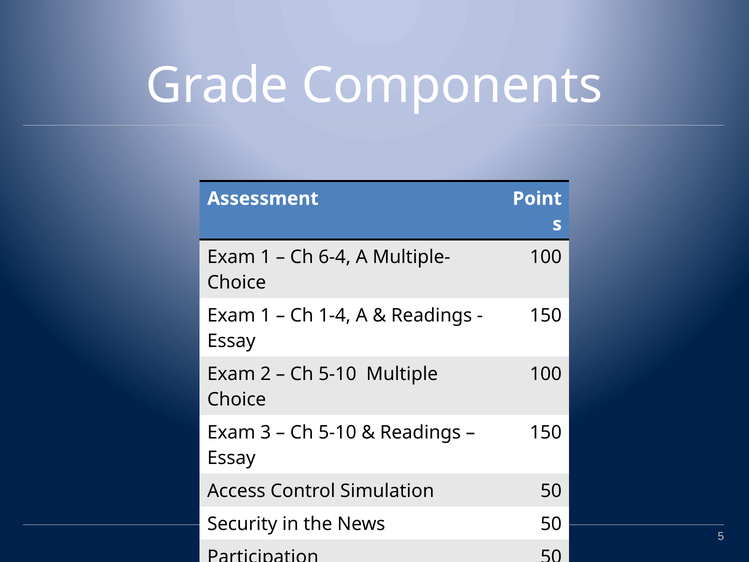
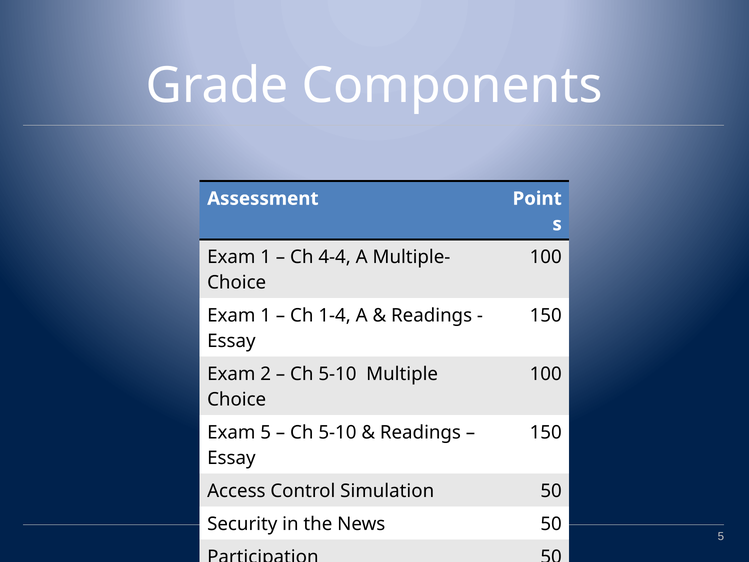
6-4: 6-4 -> 4-4
Exam 3: 3 -> 5
